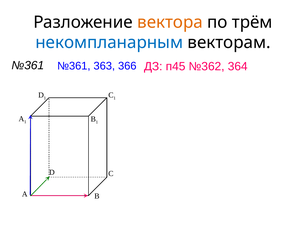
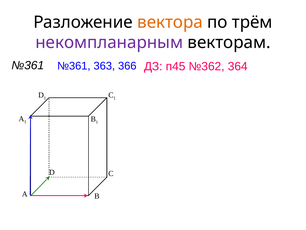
некомпланарным colour: blue -> purple
